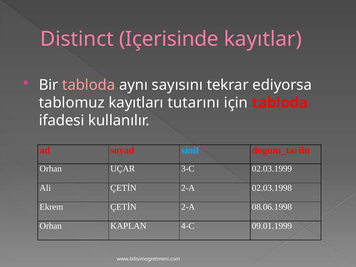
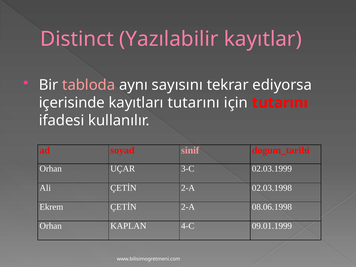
Içerisinde: Içerisinde -> Yazılabilir
tablomuz: tablomuz -> içerisinde
için tabloda: tabloda -> tutarını
sinif colour: light blue -> pink
